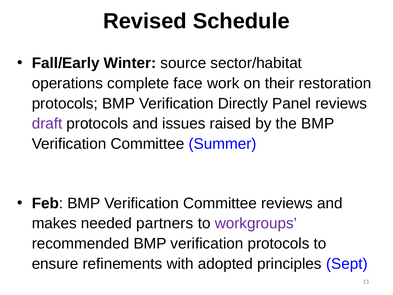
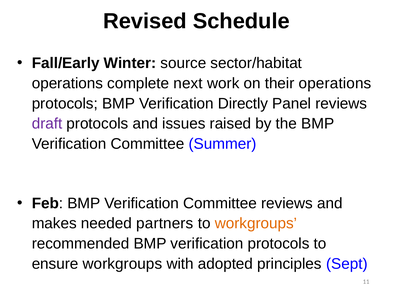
face: face -> next
their restoration: restoration -> operations
workgroups at (256, 223) colour: purple -> orange
ensure refinements: refinements -> workgroups
